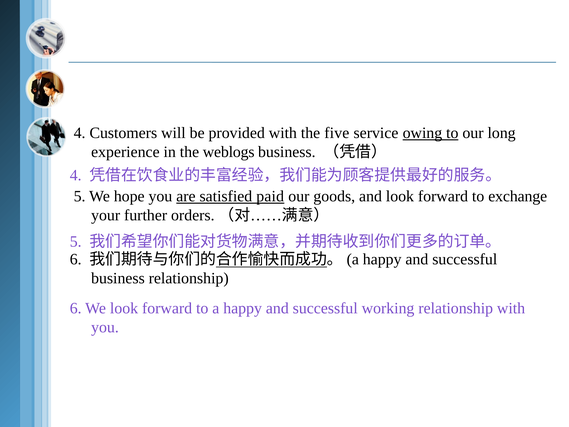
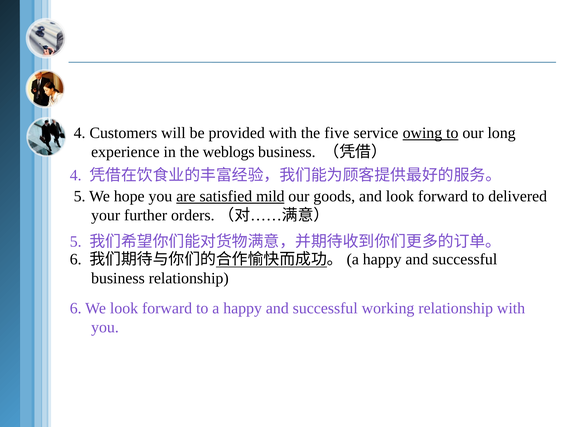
paid: paid -> mild
exchange: exchange -> delivered
